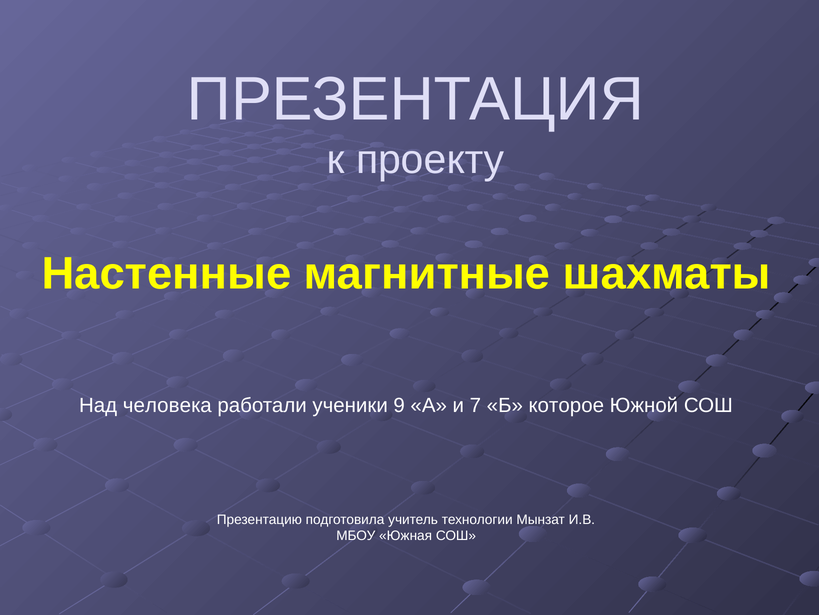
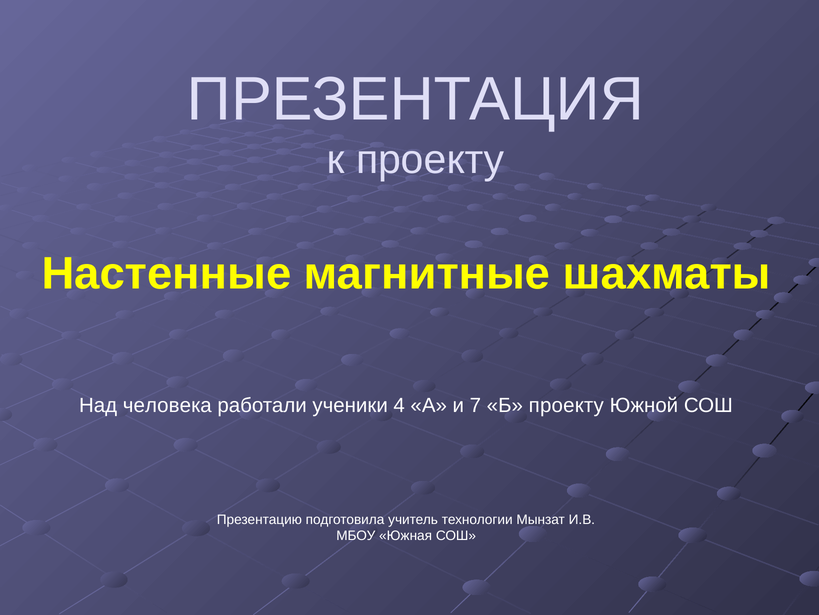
9: 9 -> 4
Б которое: которое -> проекту
